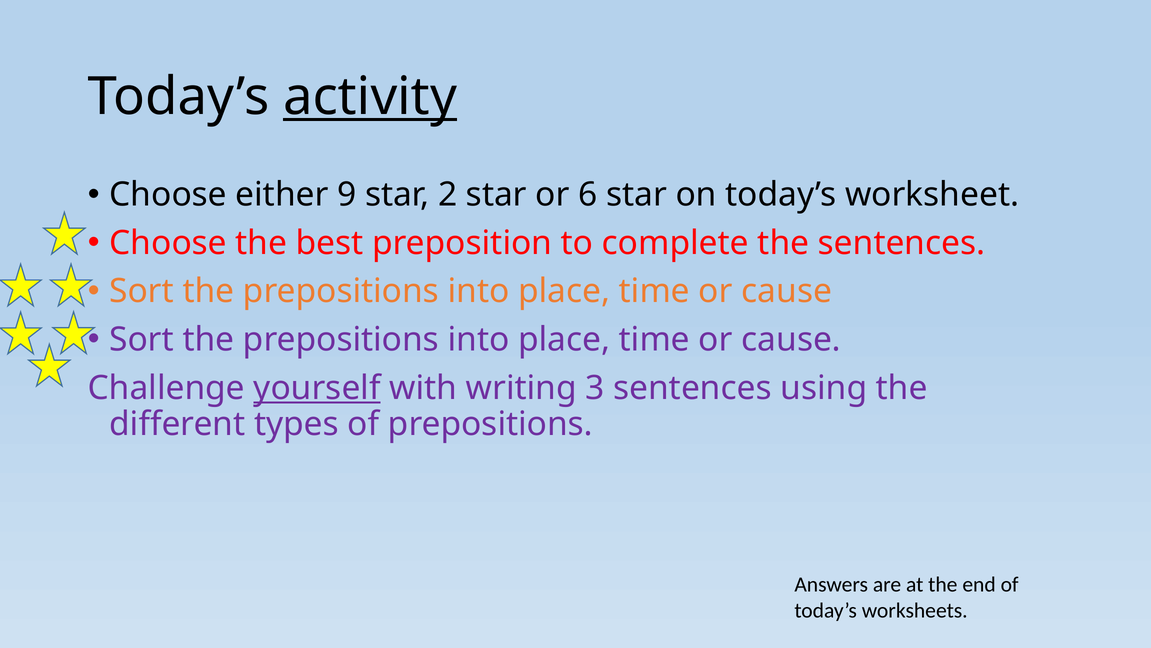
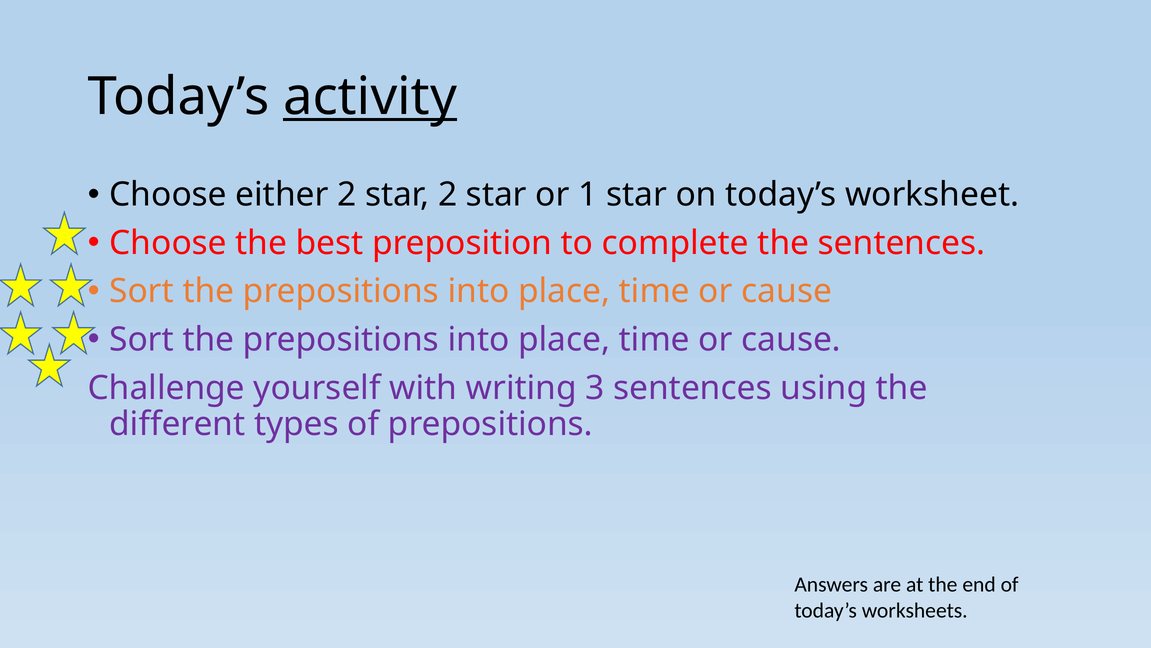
either 9: 9 -> 2
6: 6 -> 1
yourself underline: present -> none
